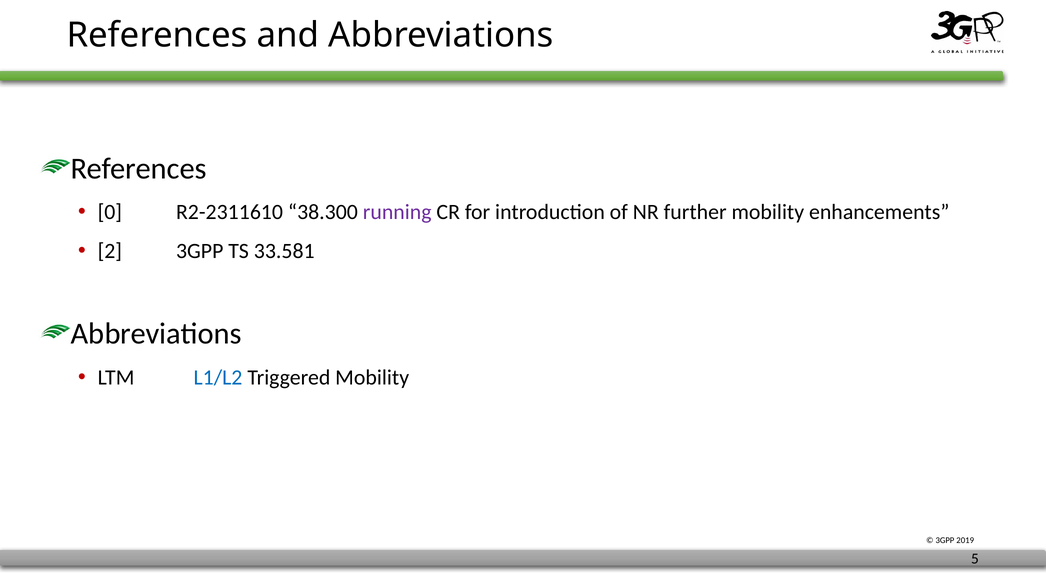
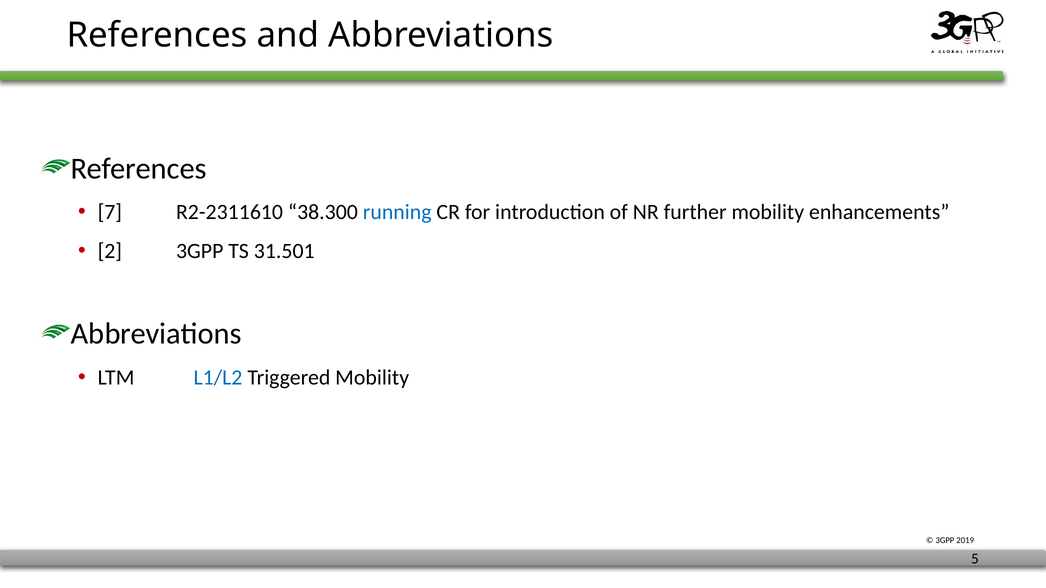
0: 0 -> 7
running colour: purple -> blue
33.581: 33.581 -> 31.501
